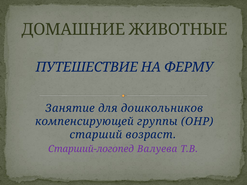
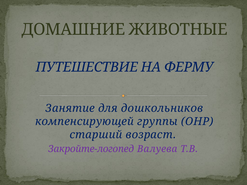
Старший-логопед: Старший-логопед -> Закройте-логопед
